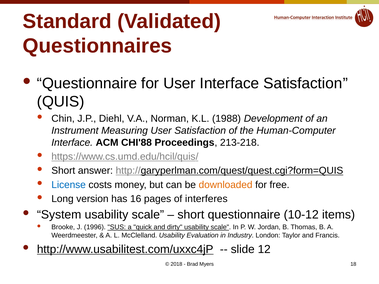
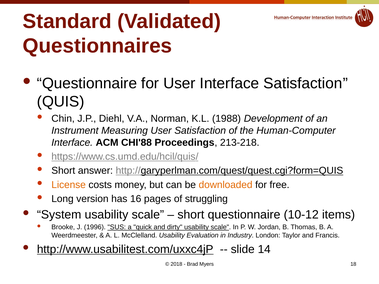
License colour: blue -> orange
interferes: interferes -> struggling
12: 12 -> 14
